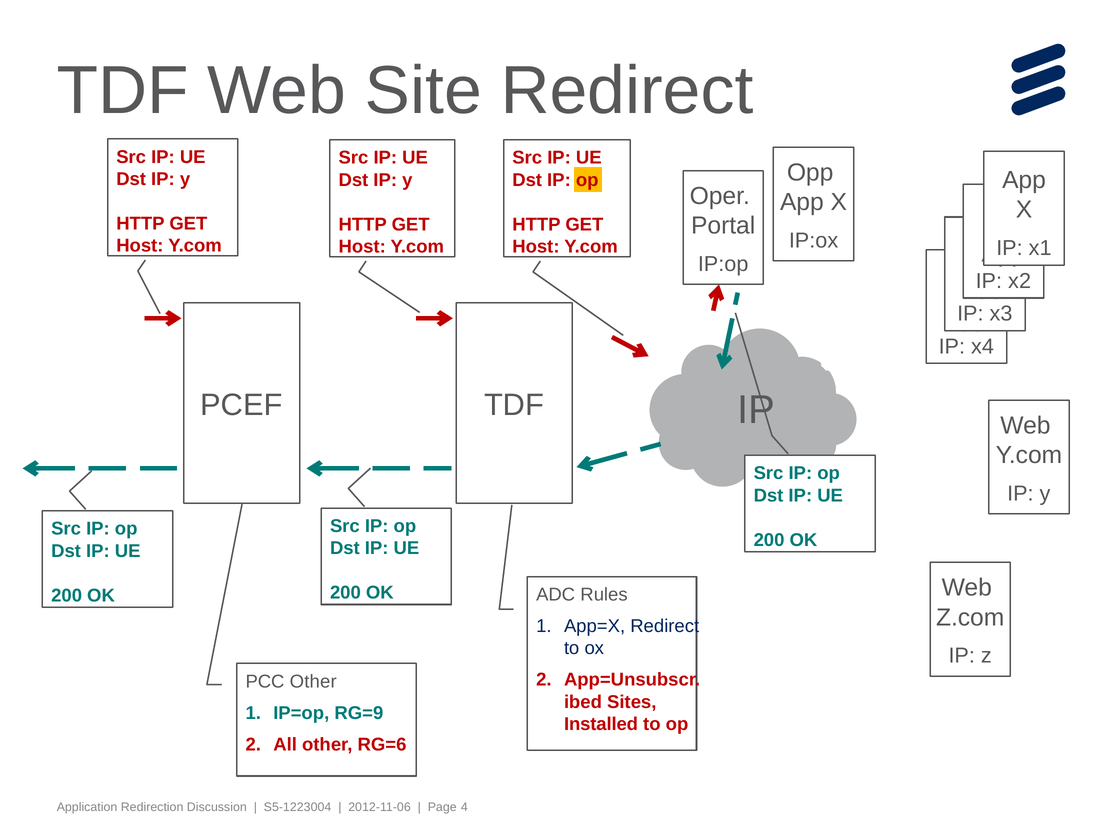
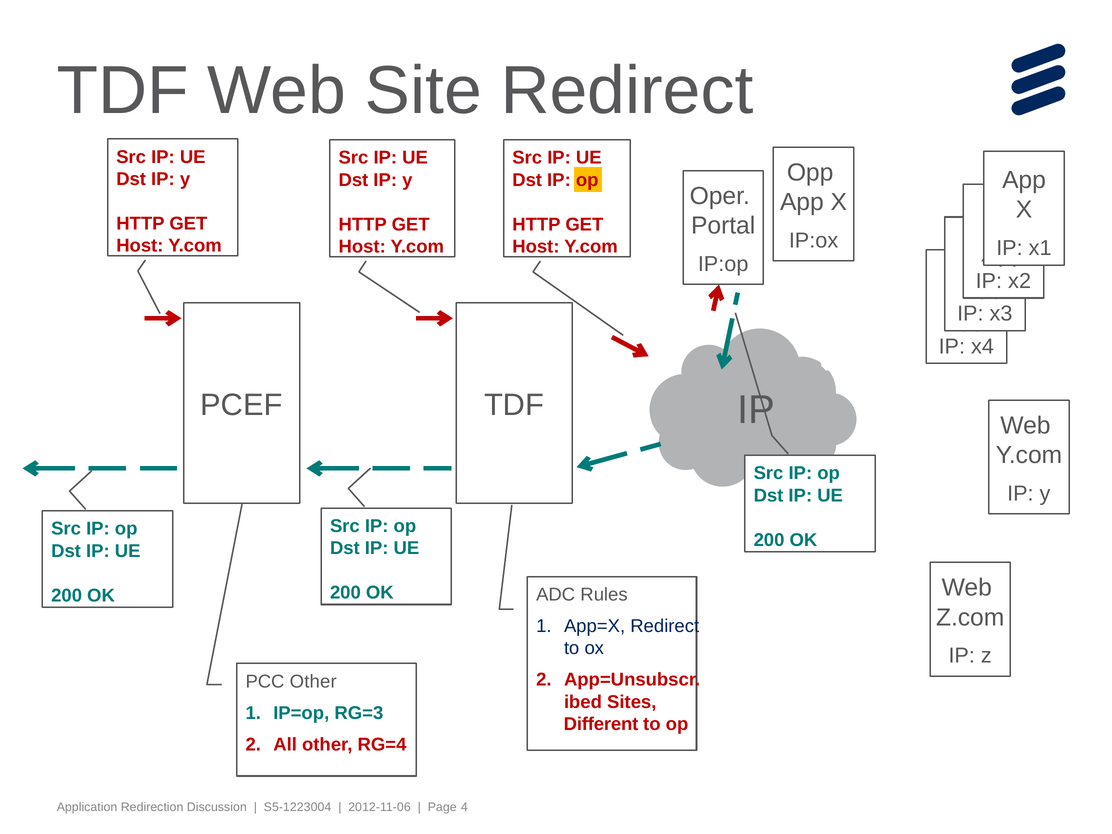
RG=9: RG=9 -> RG=3
Installed: Installed -> Different
RG=6: RG=6 -> RG=4
